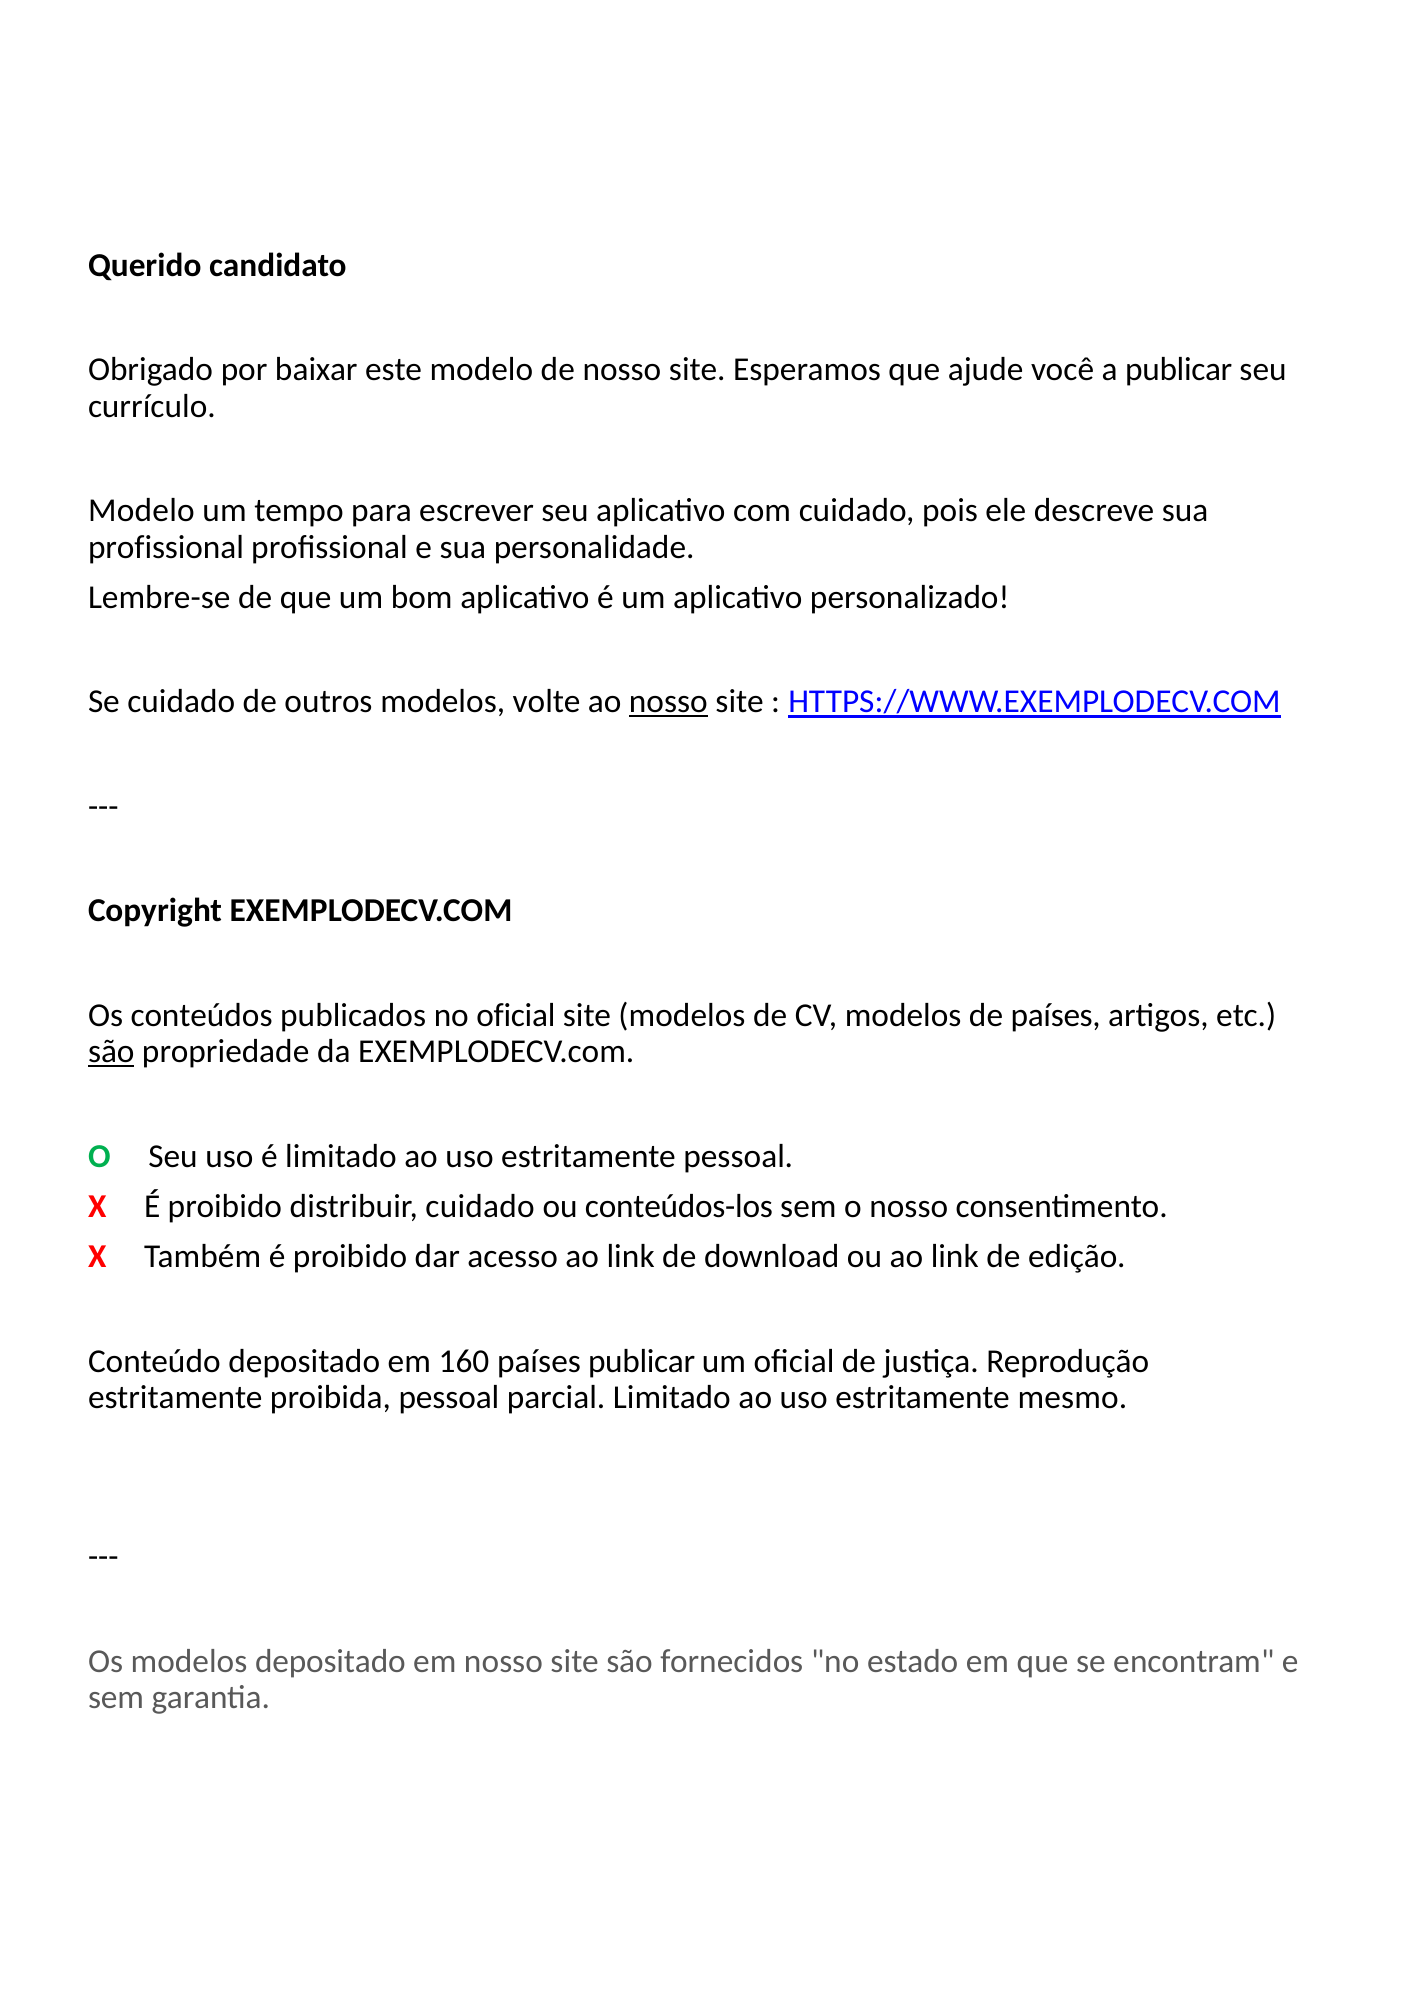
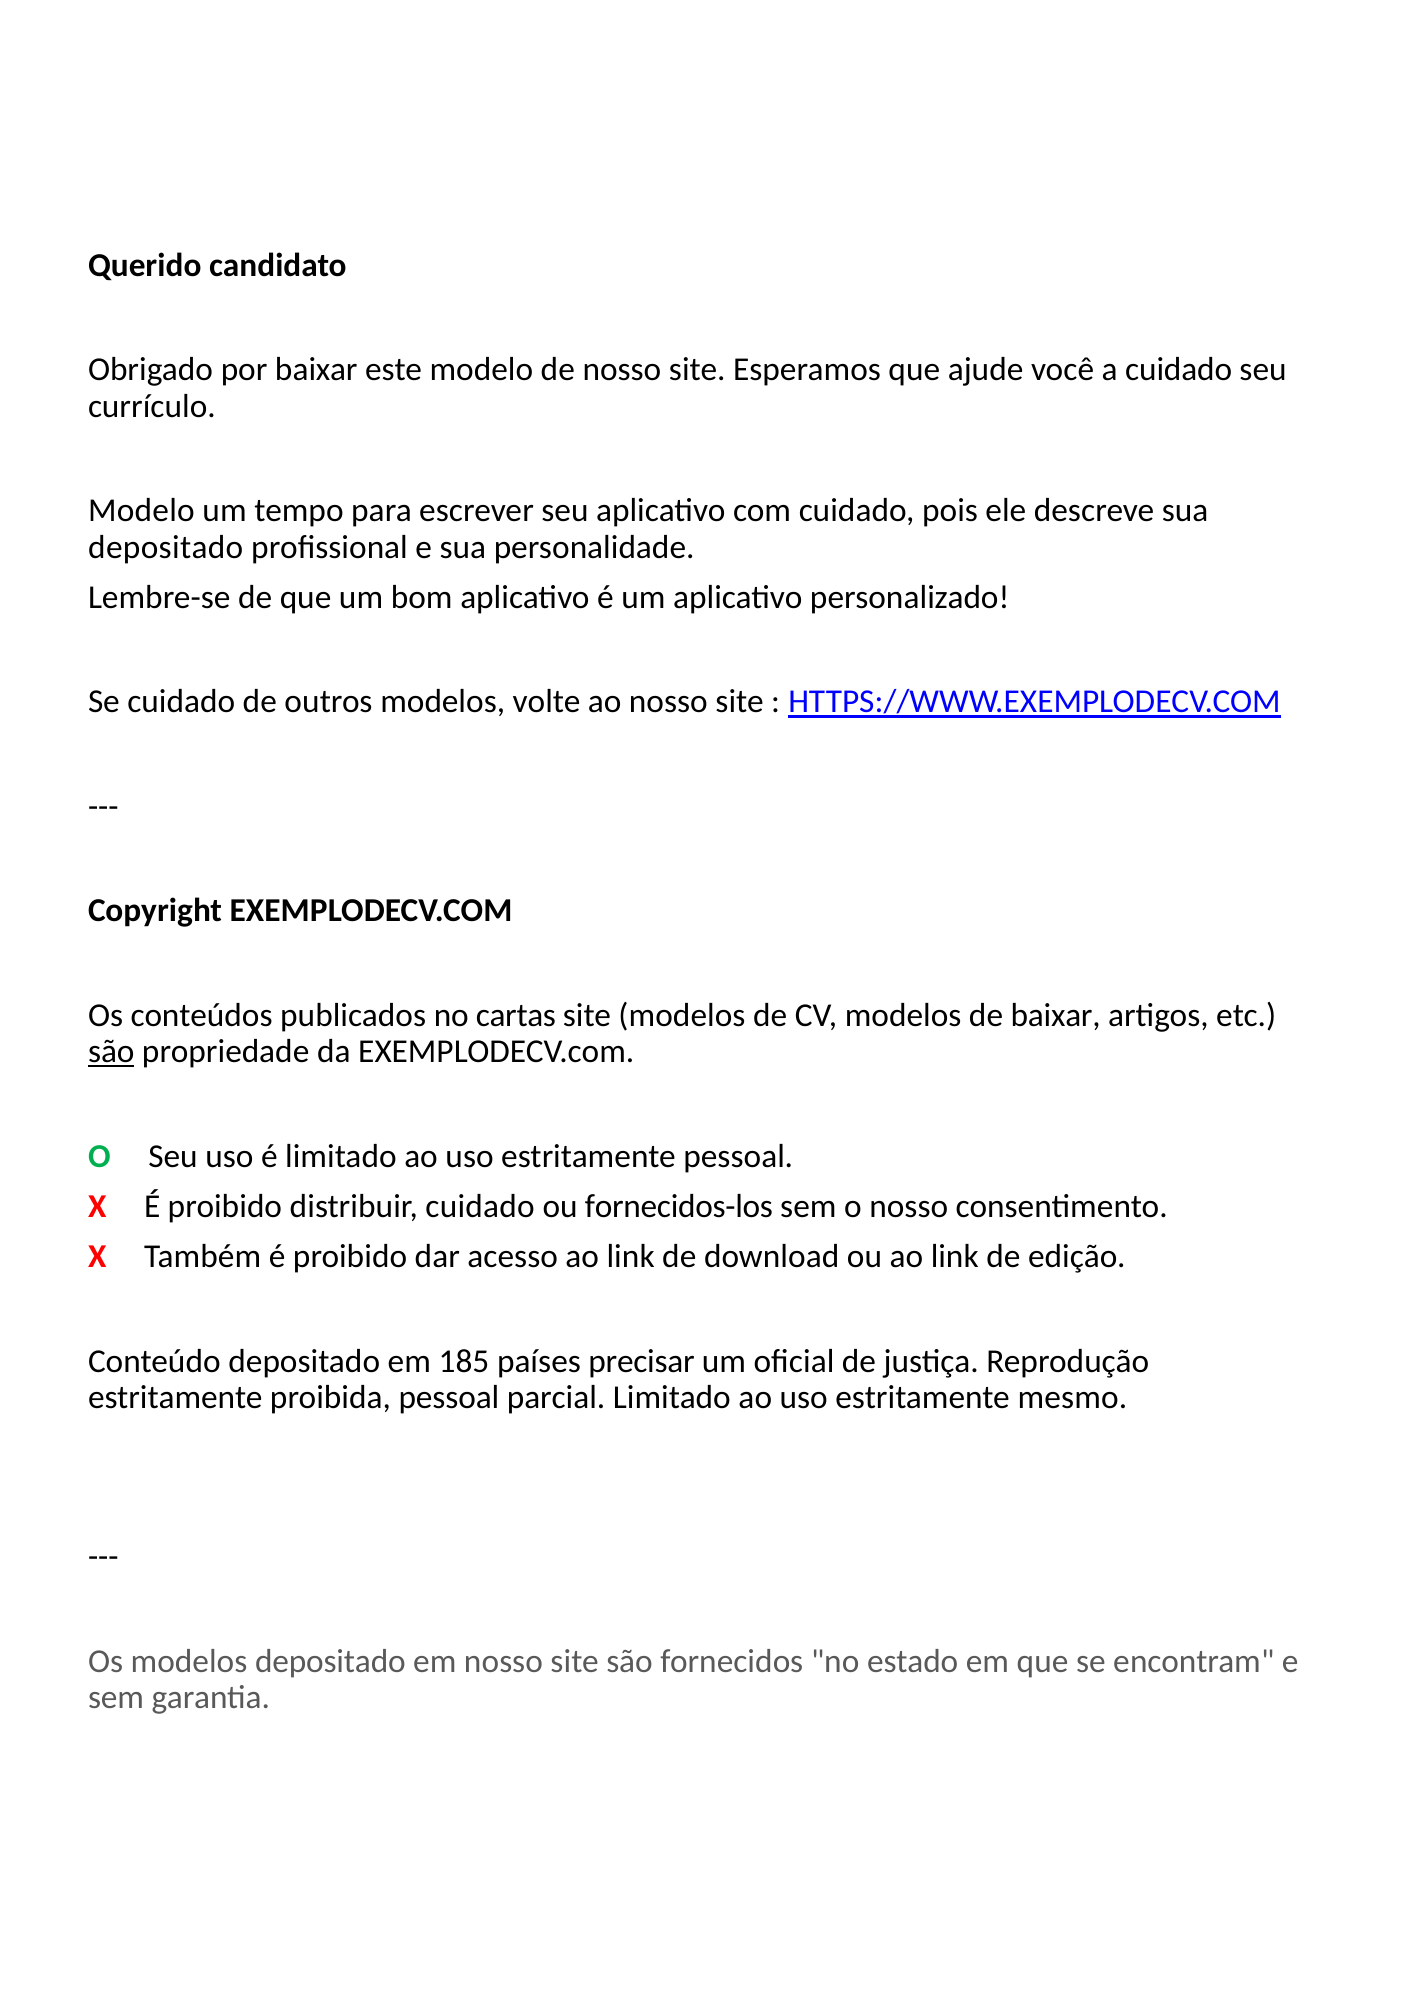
a publicar: publicar -> cuidado
profissional at (166, 547): profissional -> depositado
nosso at (668, 702) underline: present -> none
no oficial: oficial -> cartas
de países: países -> baixar
conteúdos-los: conteúdos-los -> fornecidos-los
160: 160 -> 185
países publicar: publicar -> precisar
